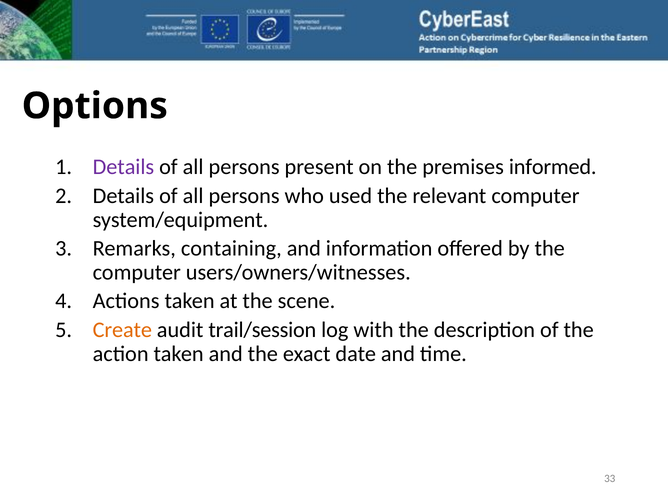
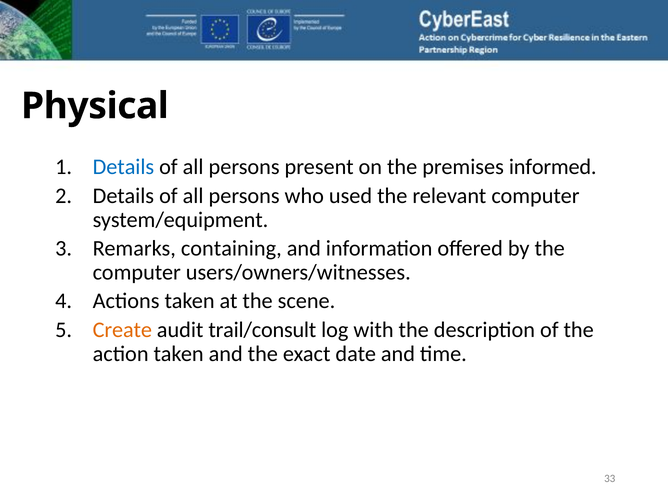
Options: Options -> Physical
Details at (123, 167) colour: purple -> blue
trail/session: trail/session -> trail/consult
